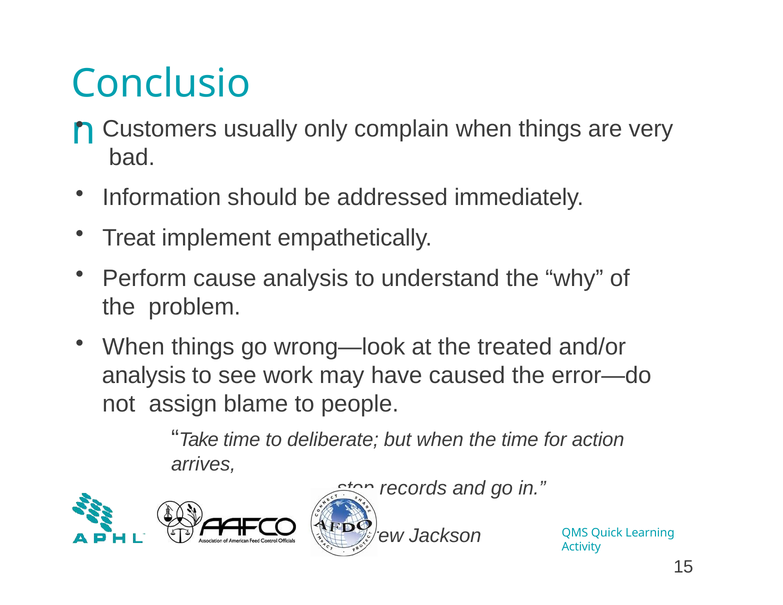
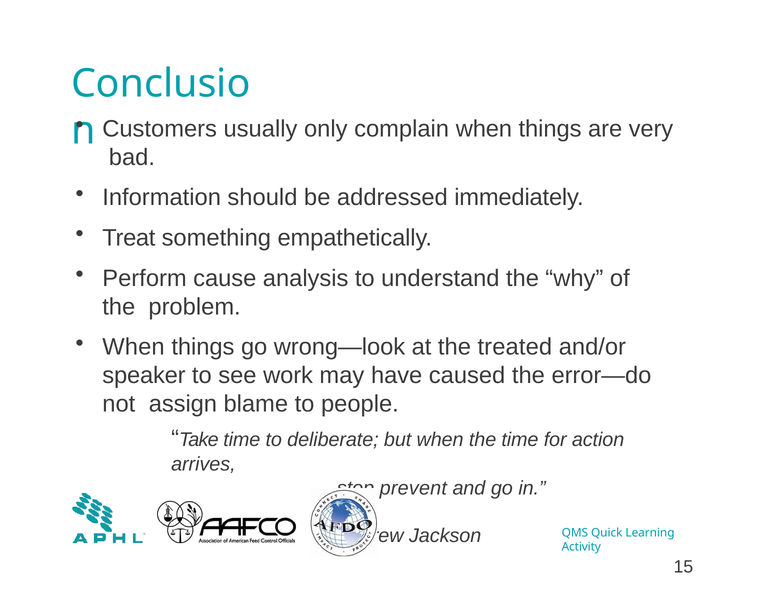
implement: implement -> something
analysis at (144, 376): analysis -> speaker
records: records -> prevent
